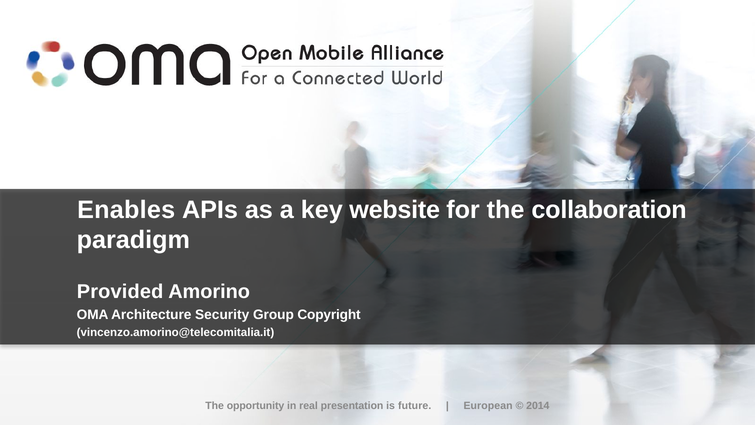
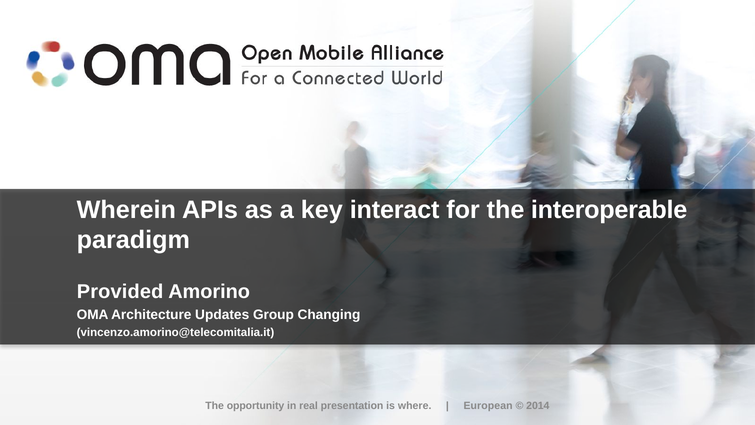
Enables: Enables -> Wherein
website: website -> interact
collaboration: collaboration -> interoperable
Security: Security -> Updates
Copyright: Copyright -> Changing
future: future -> where
